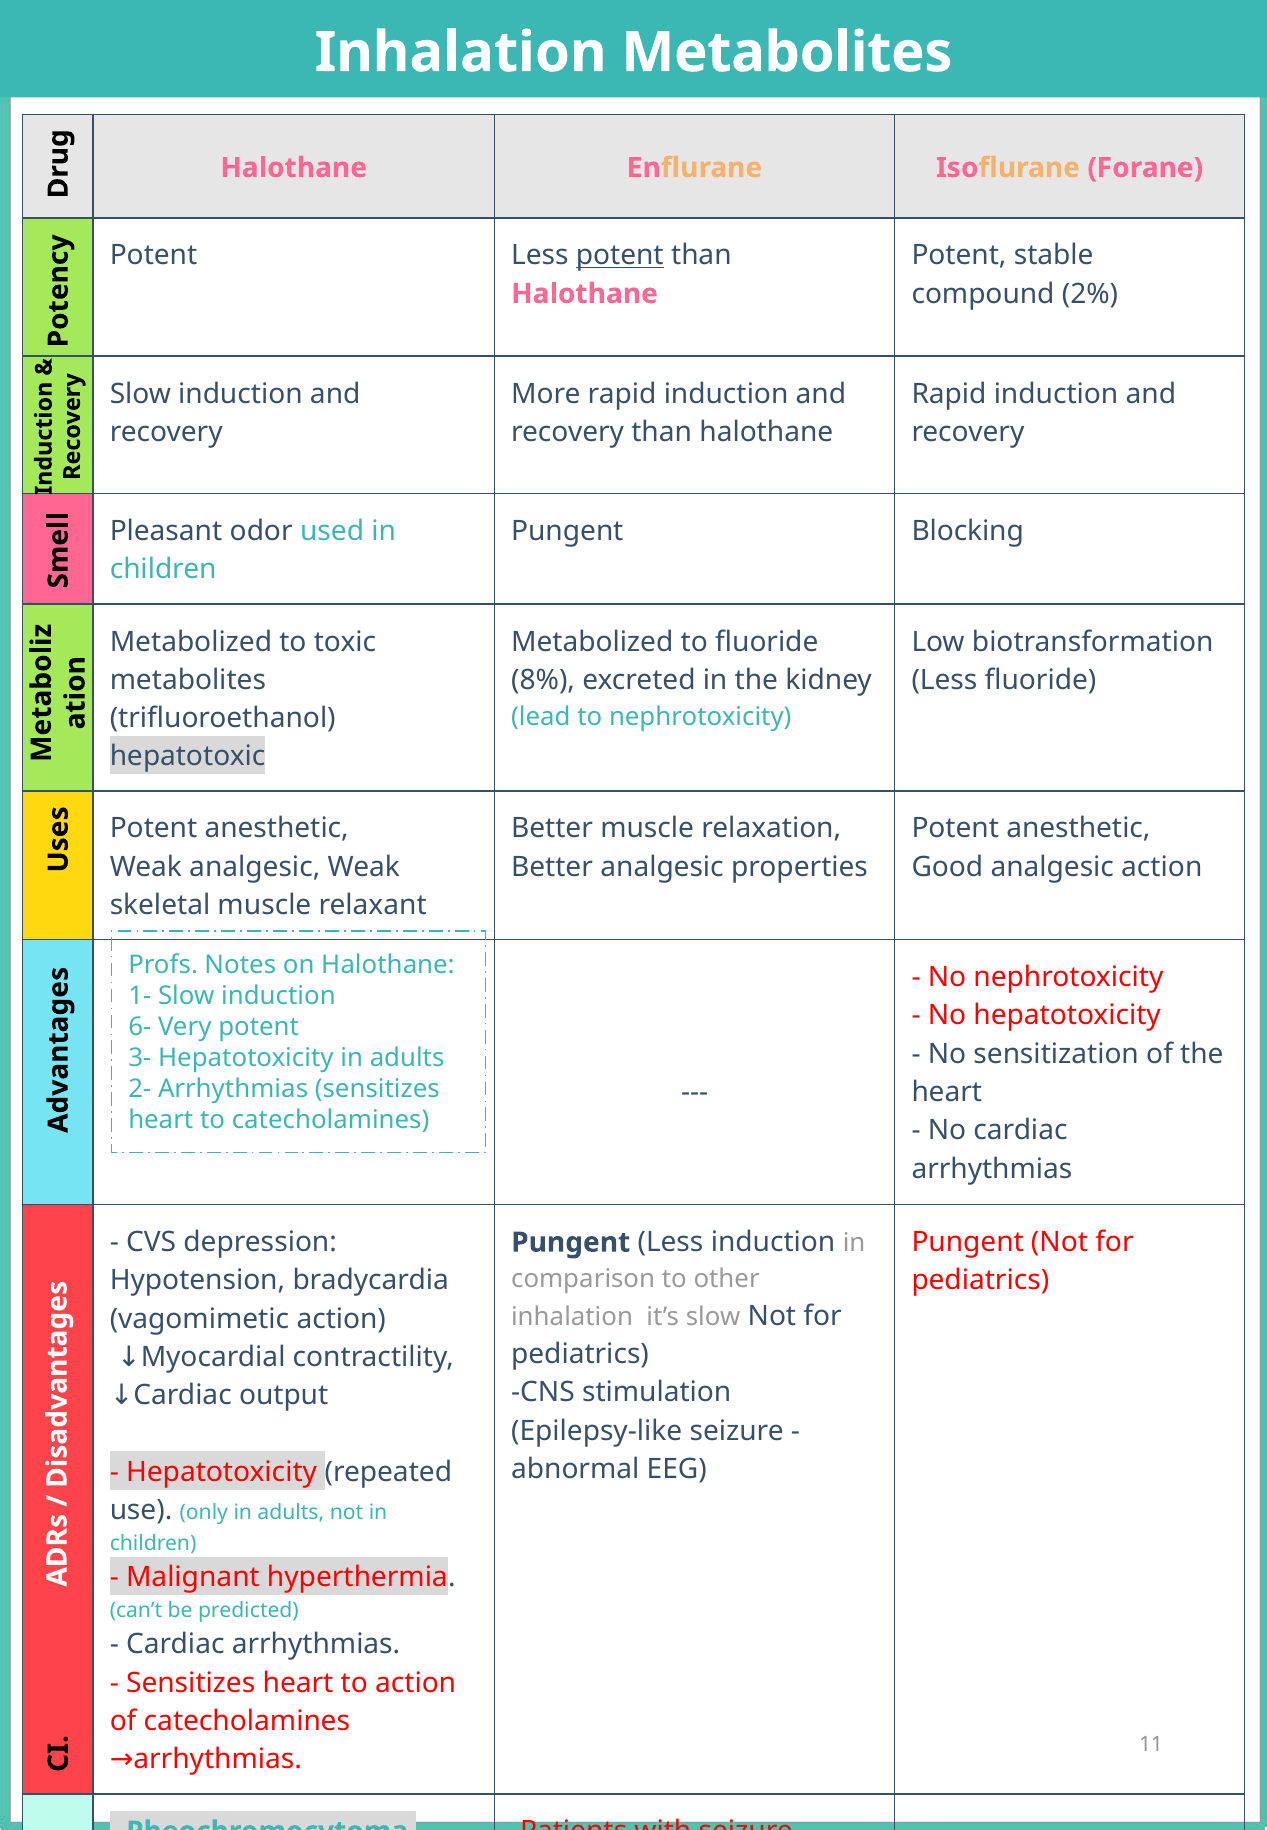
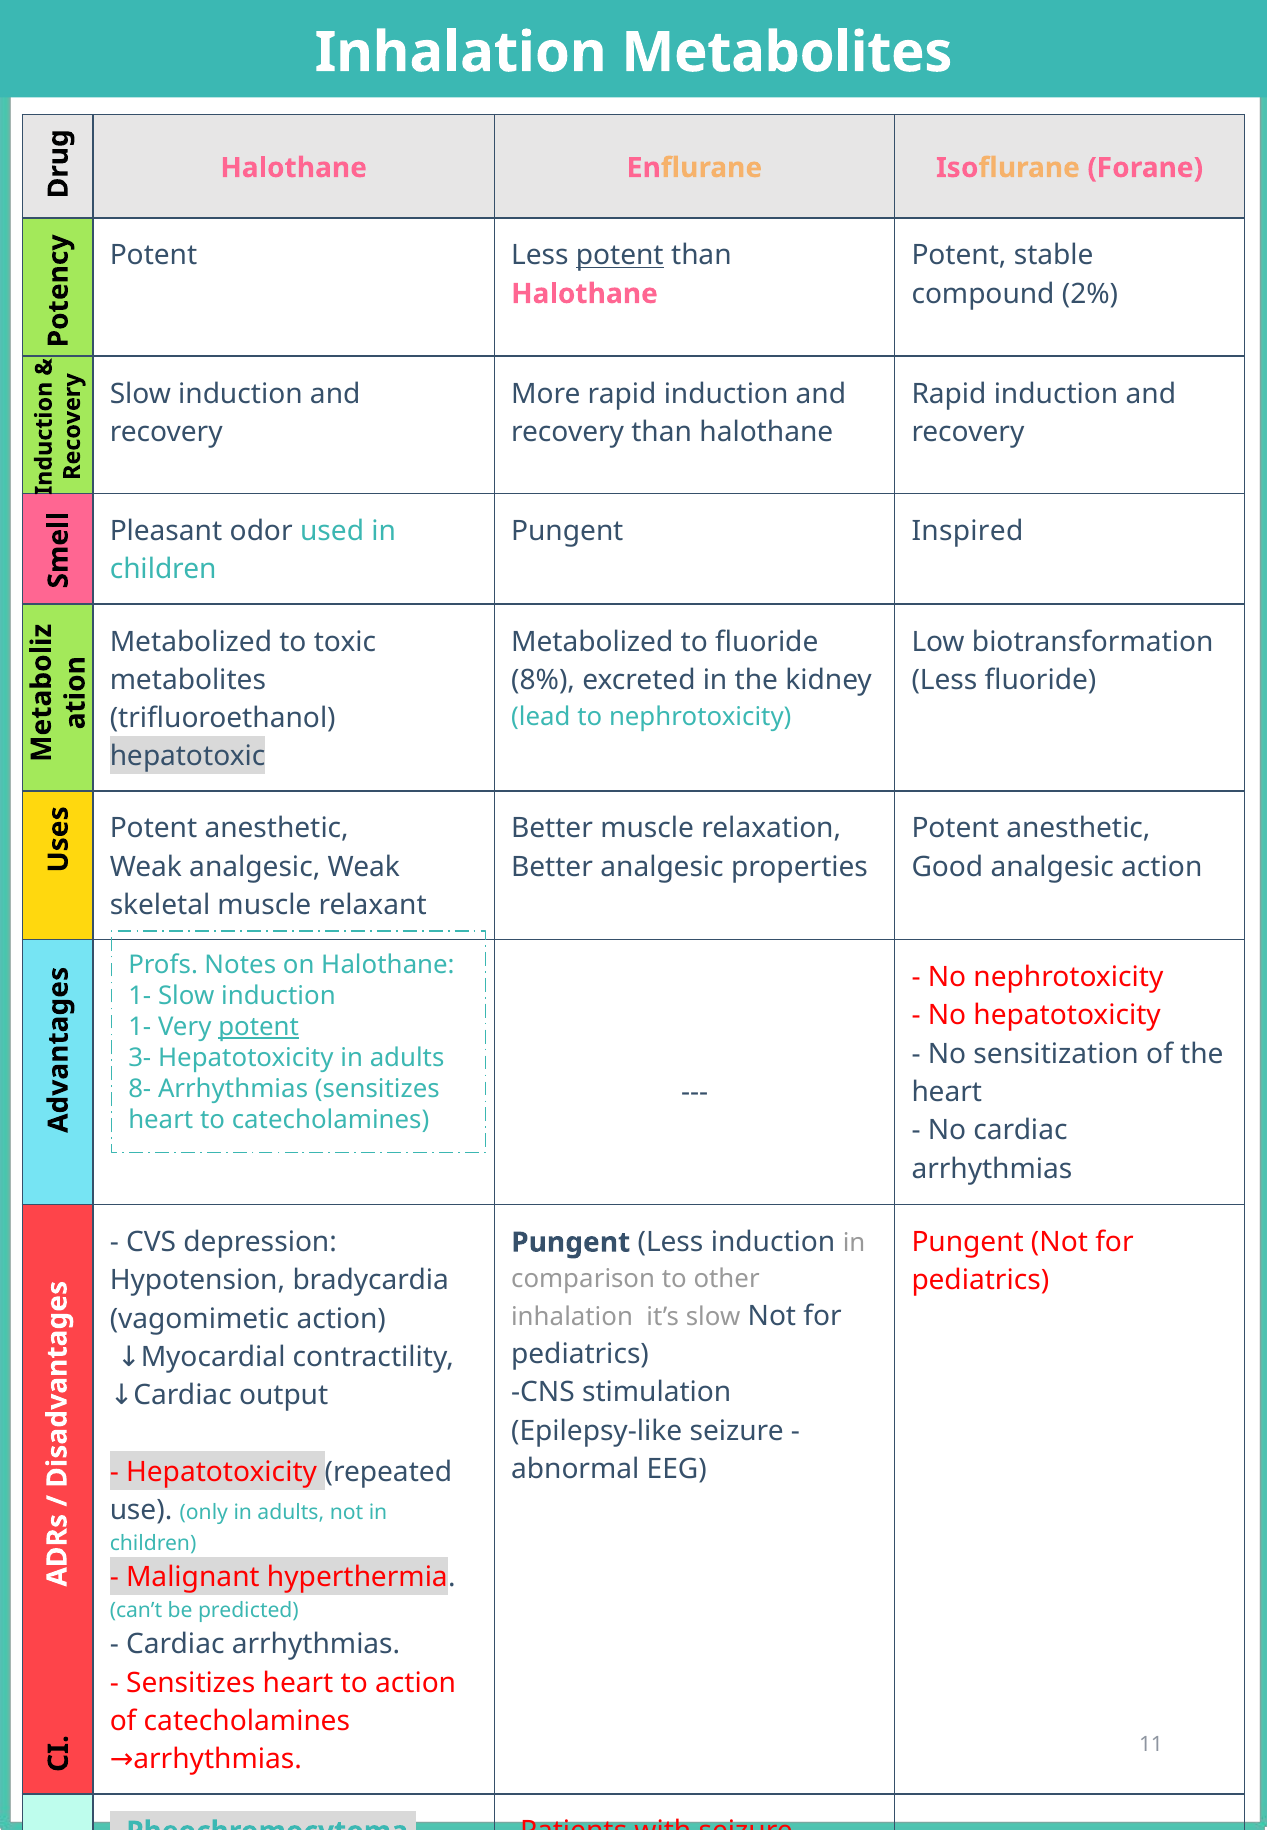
Blocking: Blocking -> Inspired
6- at (140, 1027): 6- -> 1-
potent at (259, 1027) underline: none -> present
2-: 2- -> 8-
